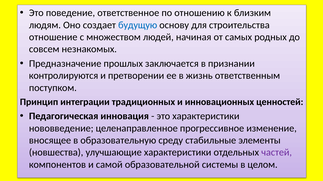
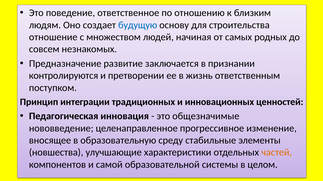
прошлых: прошлых -> развитие
это характеристики: характеристики -> общезначимые
частей colour: purple -> orange
